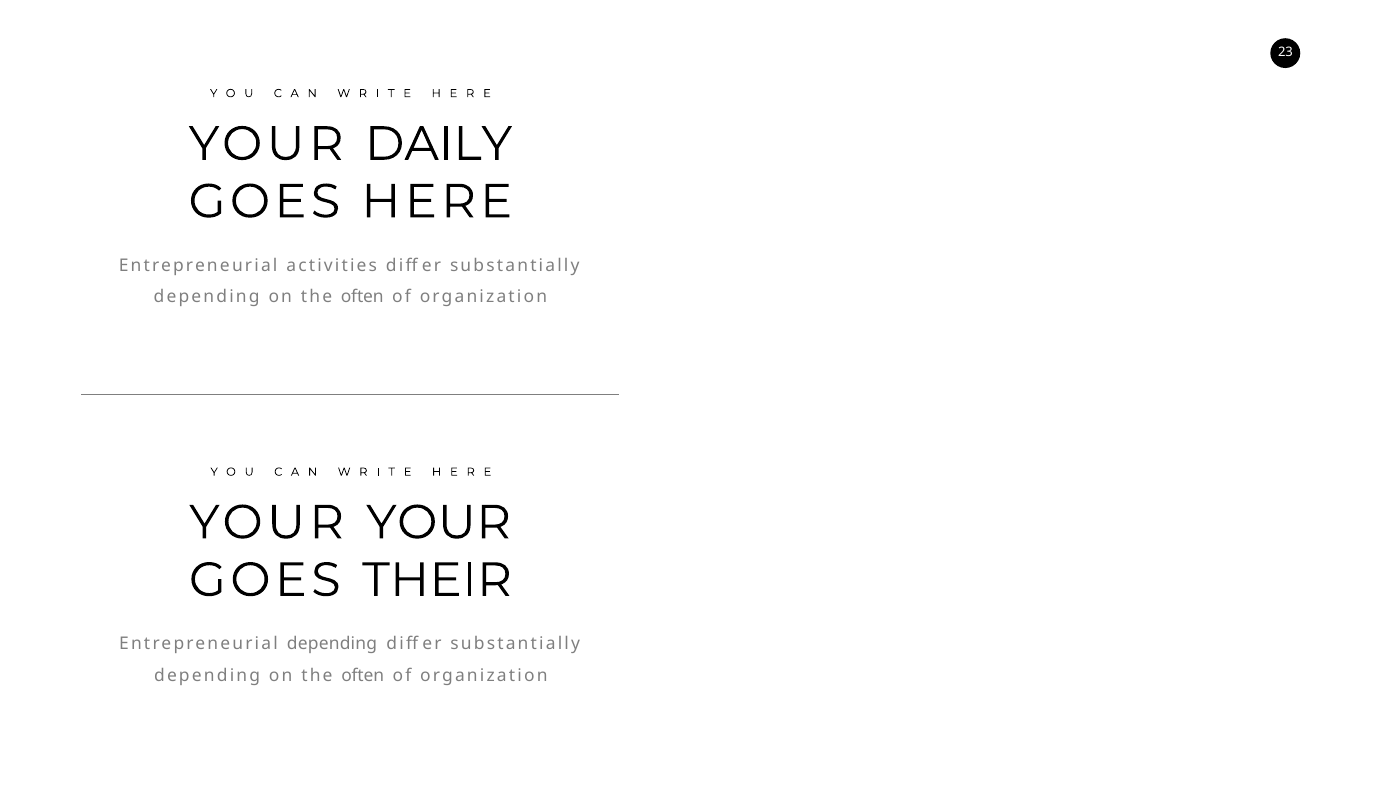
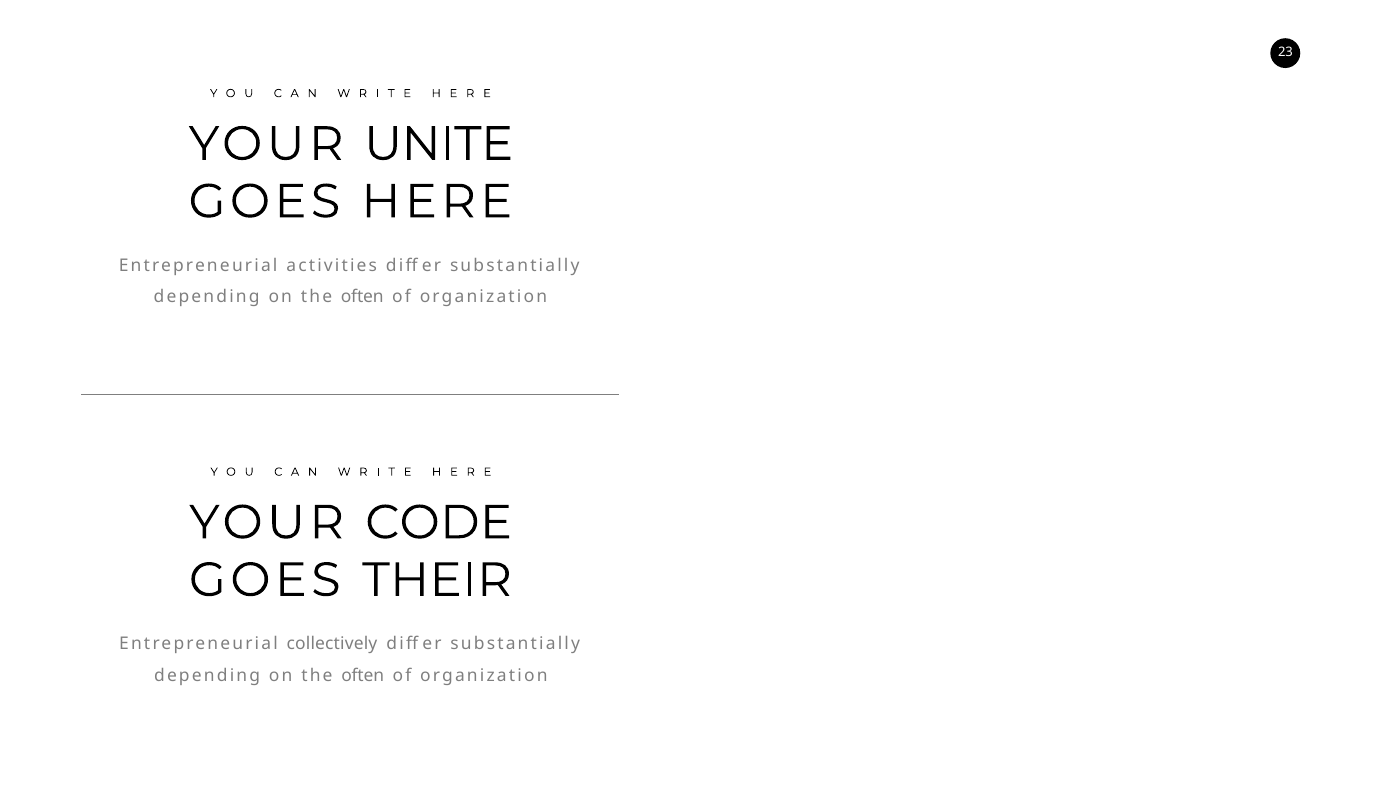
DAILY: DAILY -> UNITE
YOUR YOUR: YOUR -> CODE
Entrepreneurial depending: depending -> collectively
